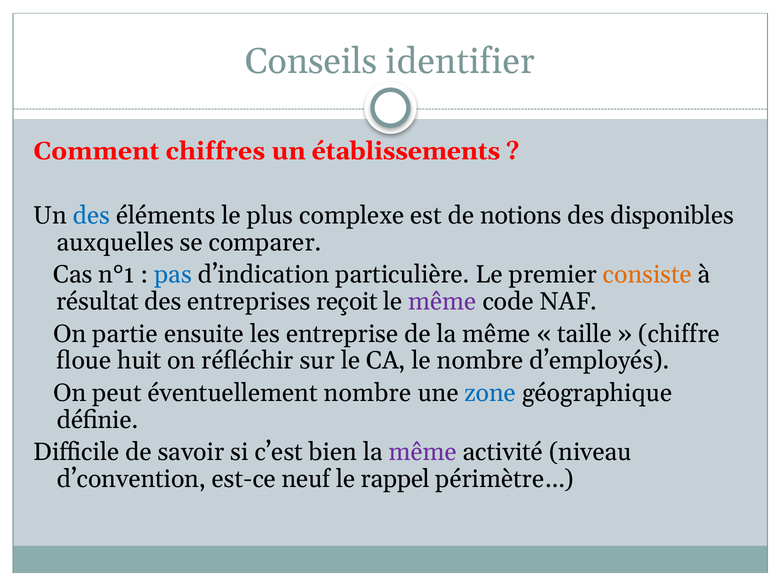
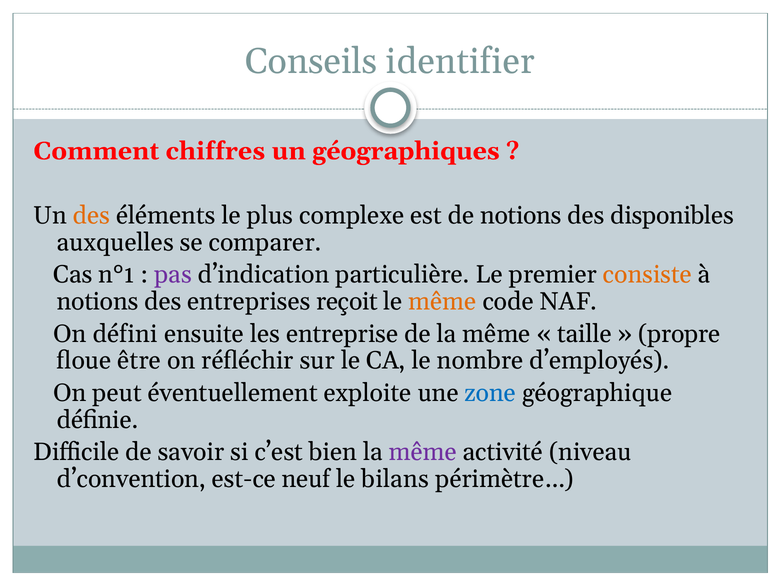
établissements: établissements -> géographiques
des at (92, 215) colour: blue -> orange
pas colour: blue -> purple
résultat at (98, 301): résultat -> notions
même at (442, 301) colour: purple -> orange
partie: partie -> défini
chiffre: chiffre -> propre
huit: huit -> être
éventuellement nombre: nombre -> exploite
rappel: rappel -> bilans
